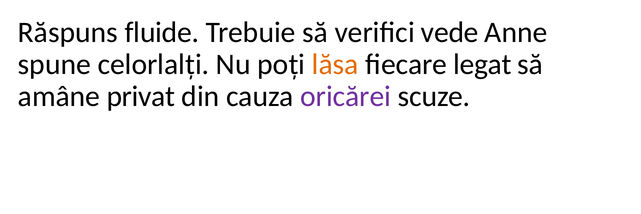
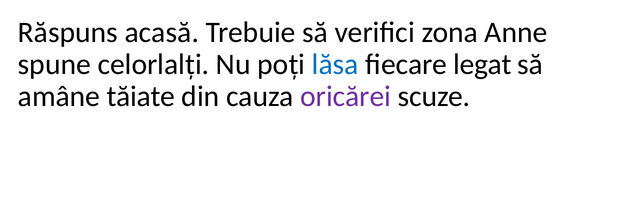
fluide: fluide -> acasă
vede: vede -> zona
lăsa colour: orange -> blue
privat: privat -> tăiate
